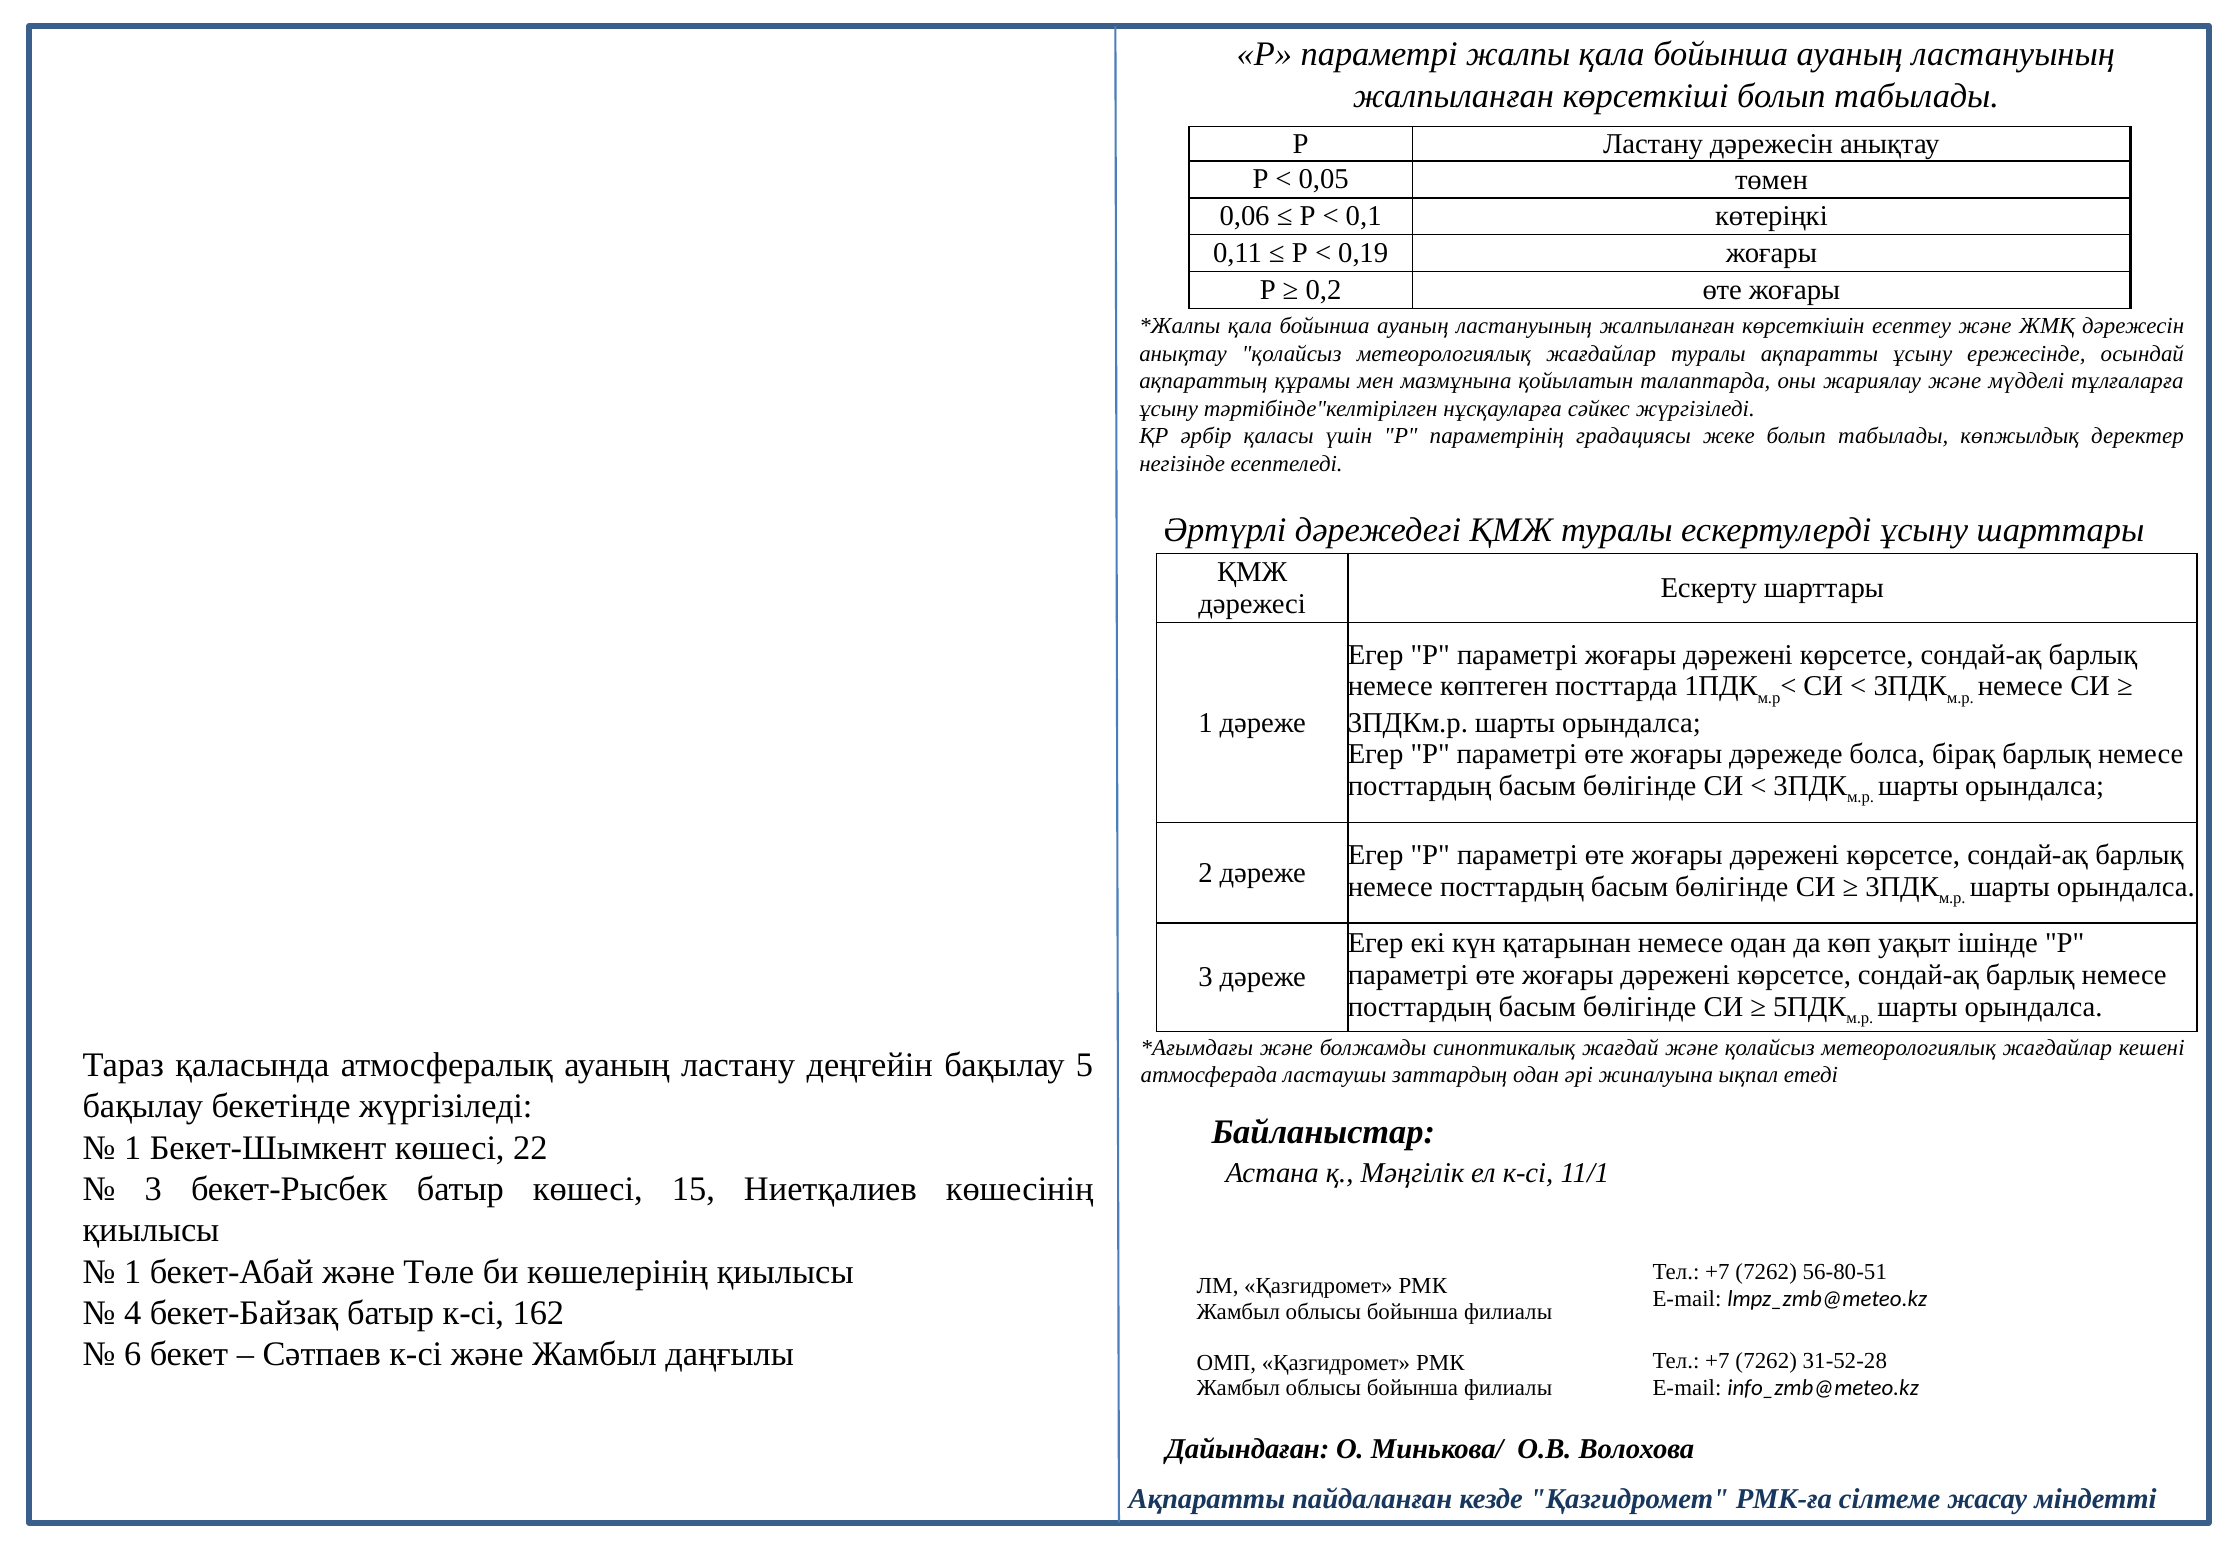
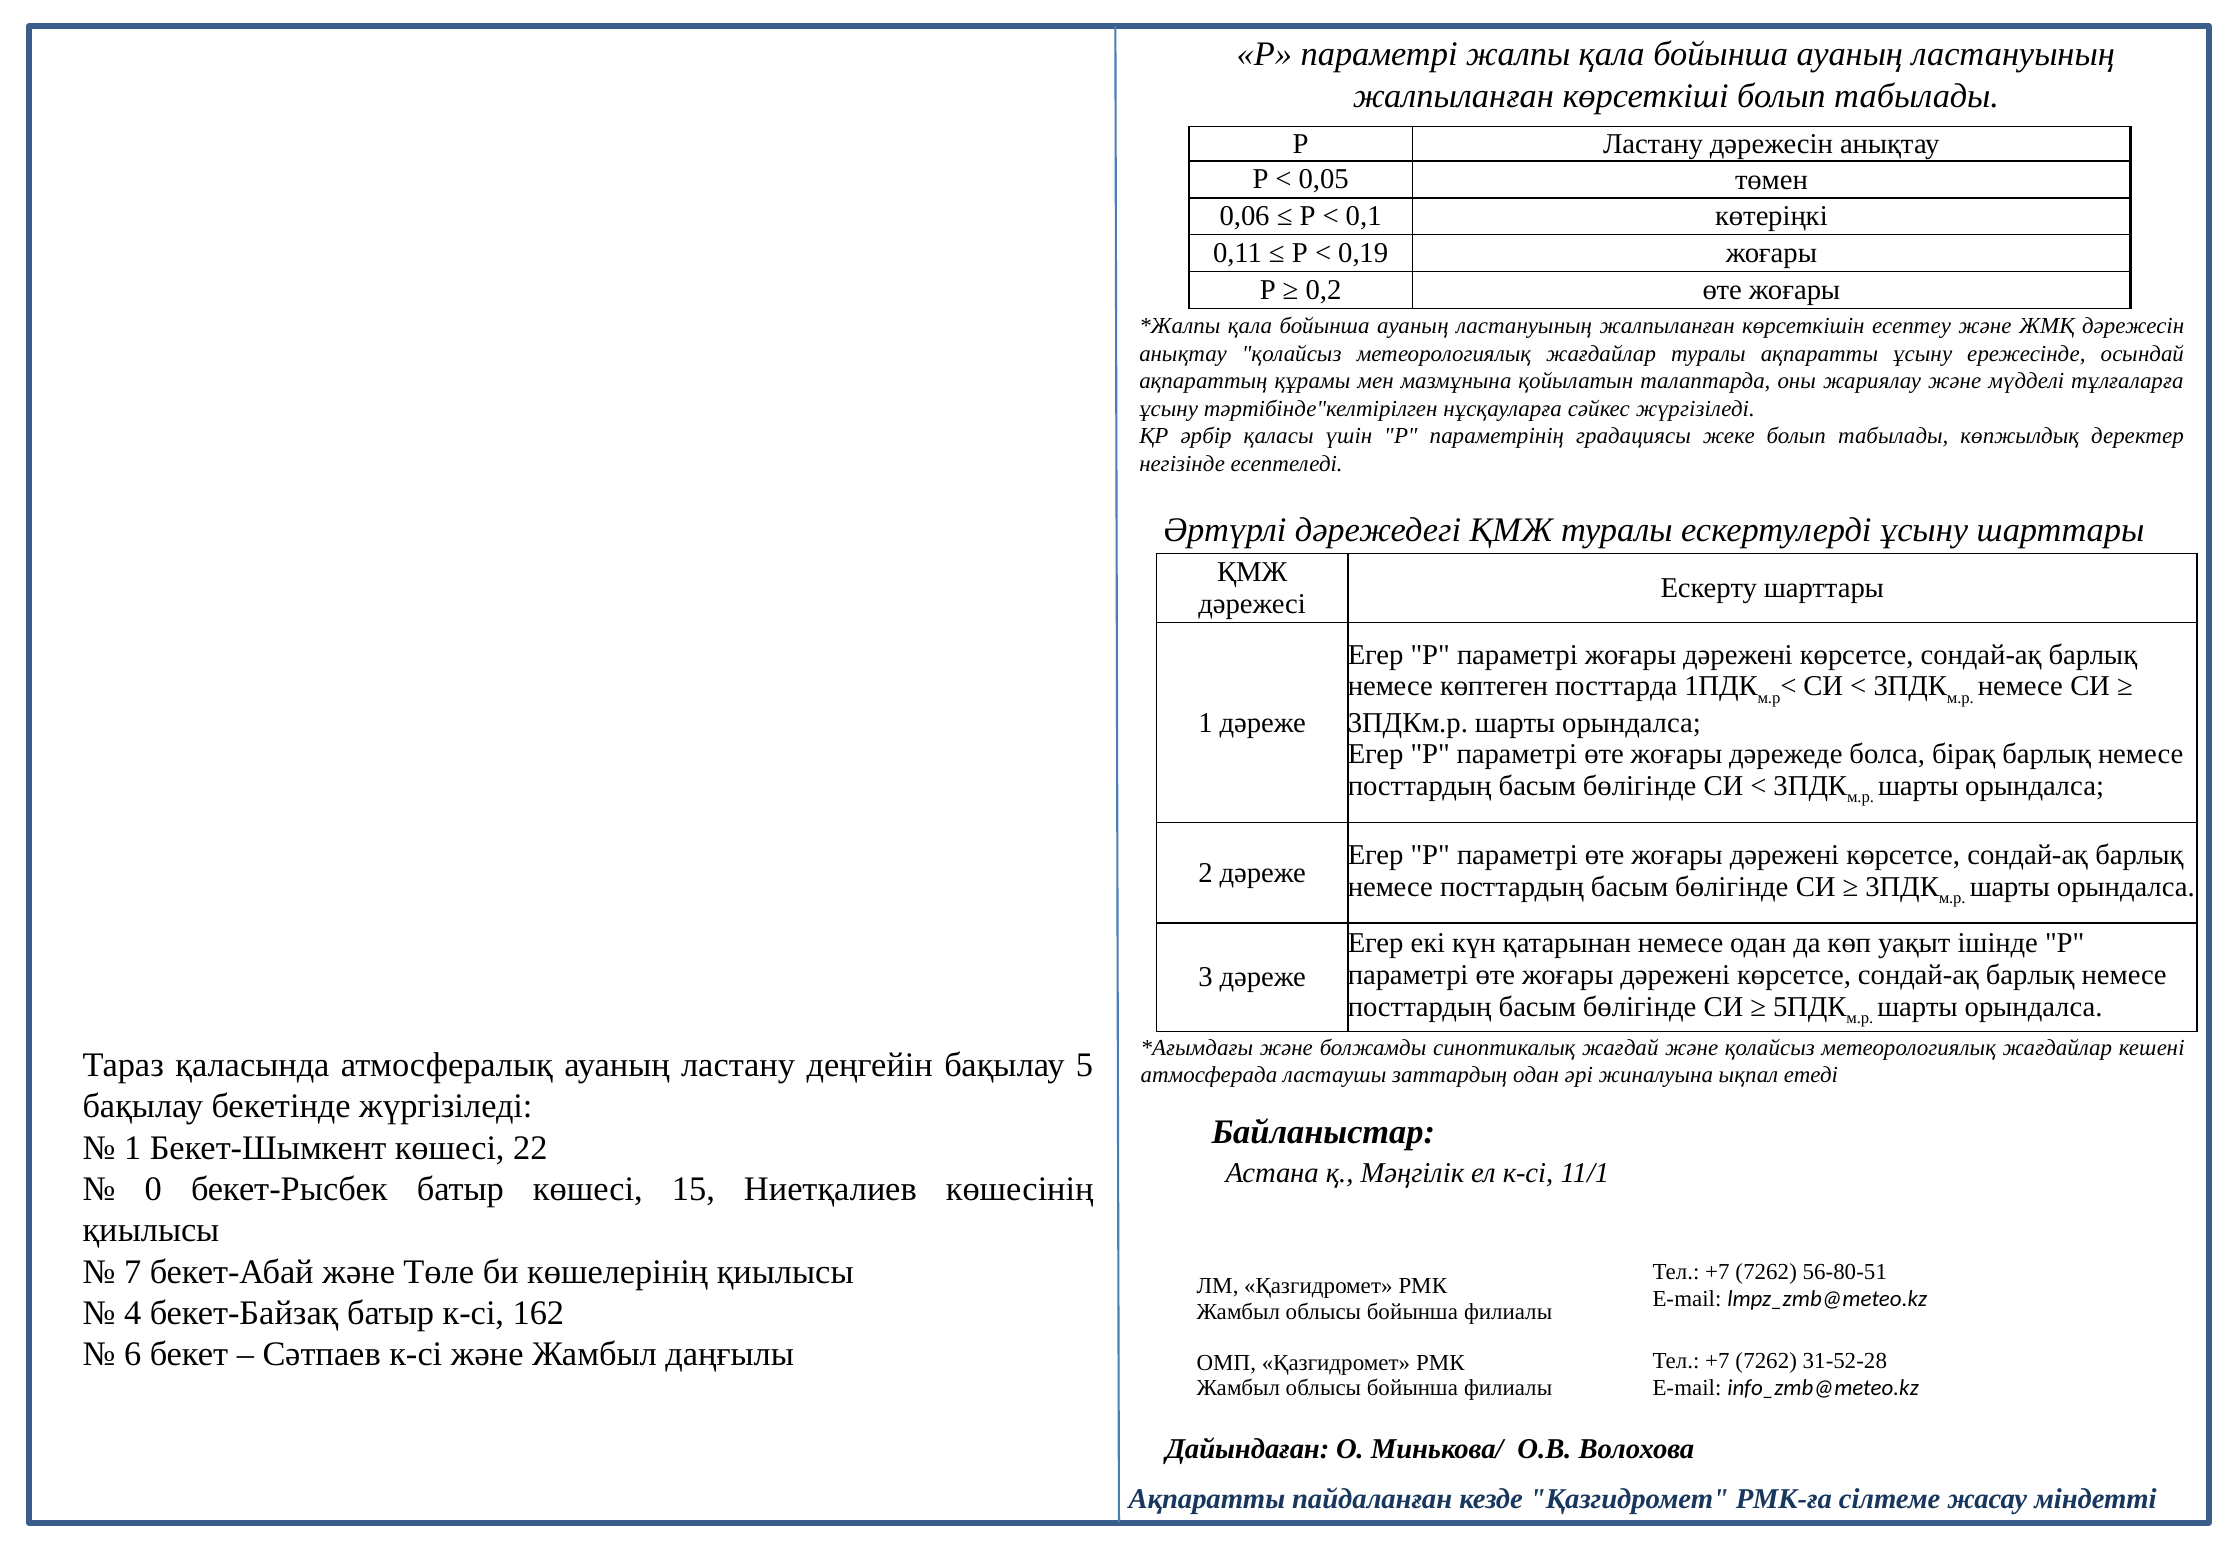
3 at (153, 1189): 3 -> 0
1 at (133, 1272): 1 -> 7
